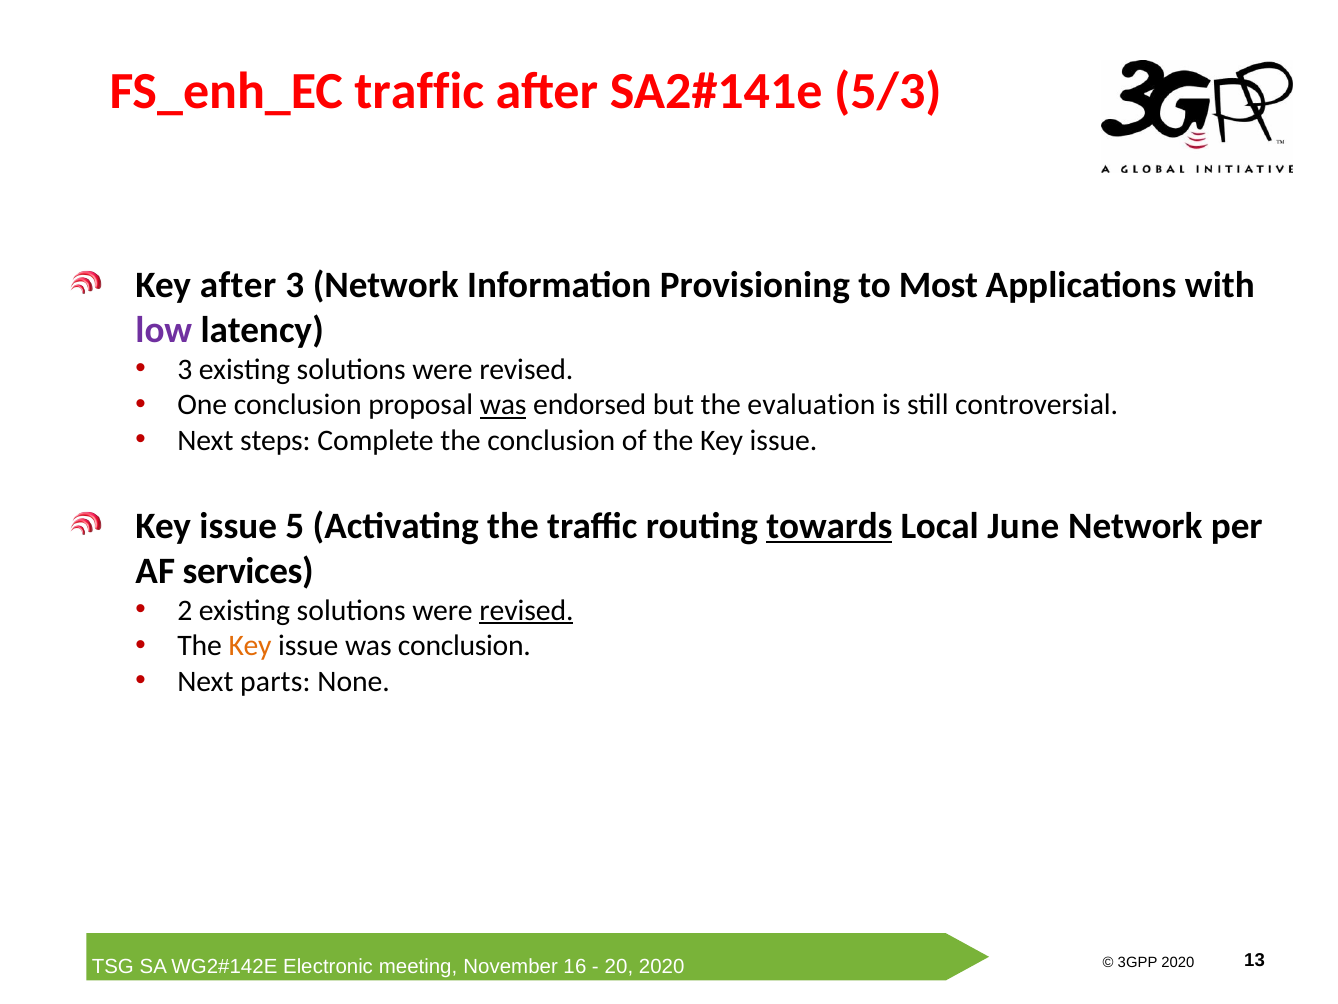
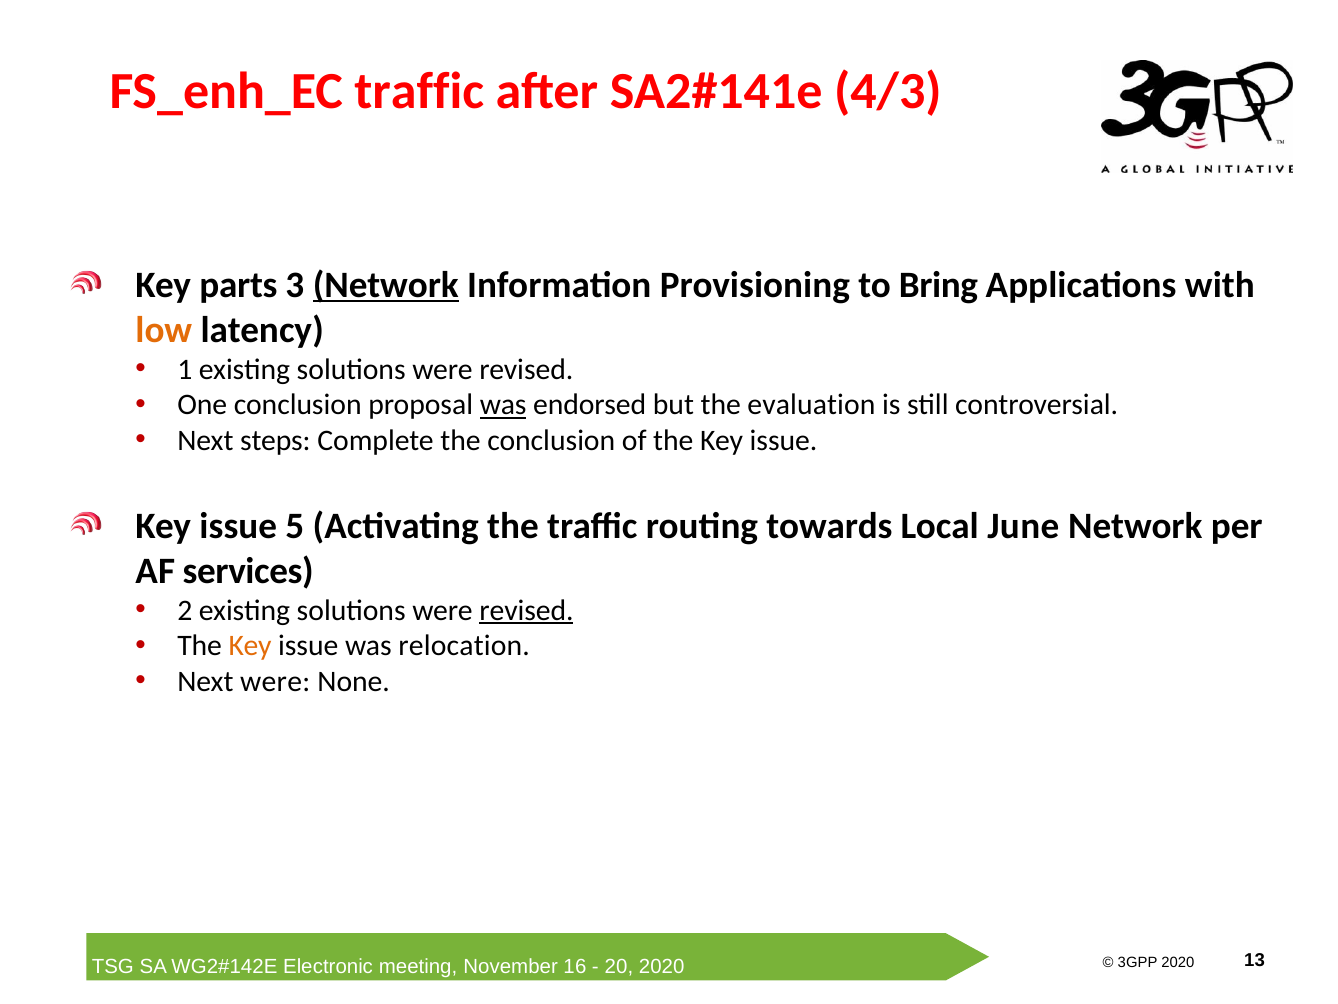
5/3: 5/3 -> 4/3
Key after: after -> parts
Network at (386, 285) underline: none -> present
Most: Most -> Bring
low colour: purple -> orange
3 at (185, 369): 3 -> 1
towards underline: present -> none
was conclusion: conclusion -> relocation
Next parts: parts -> were
